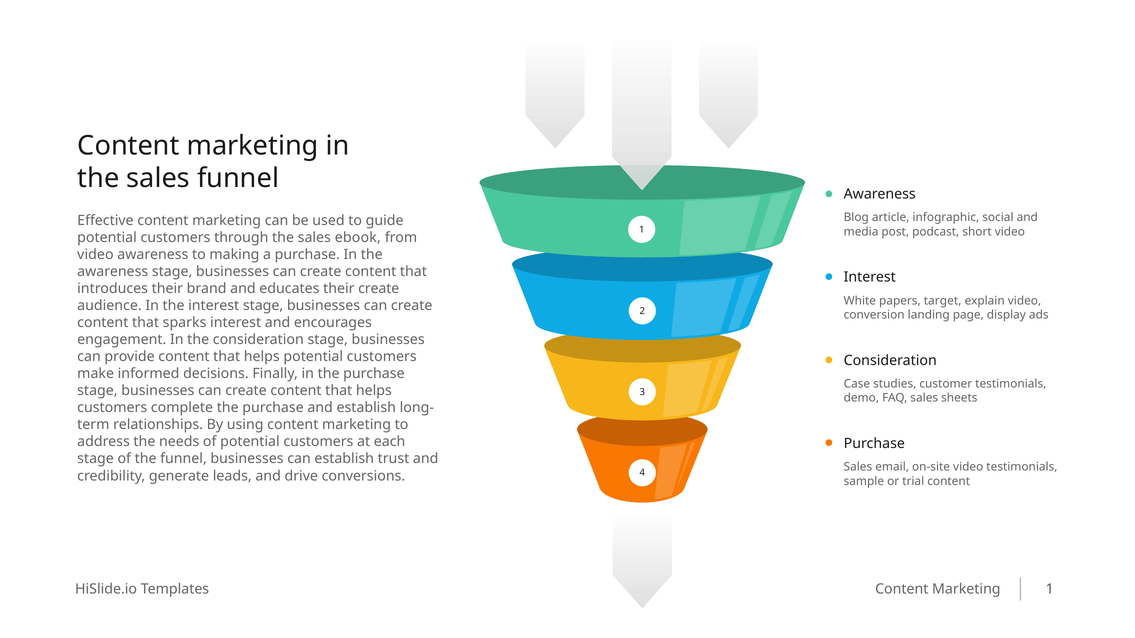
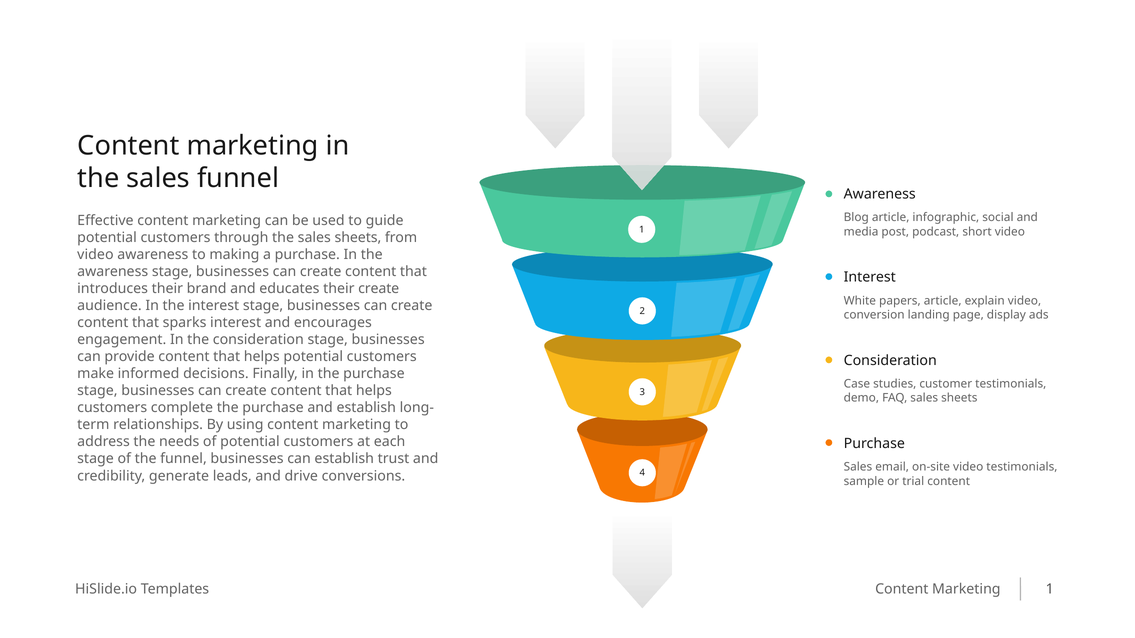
the sales ebook: ebook -> sheets
papers target: target -> article
